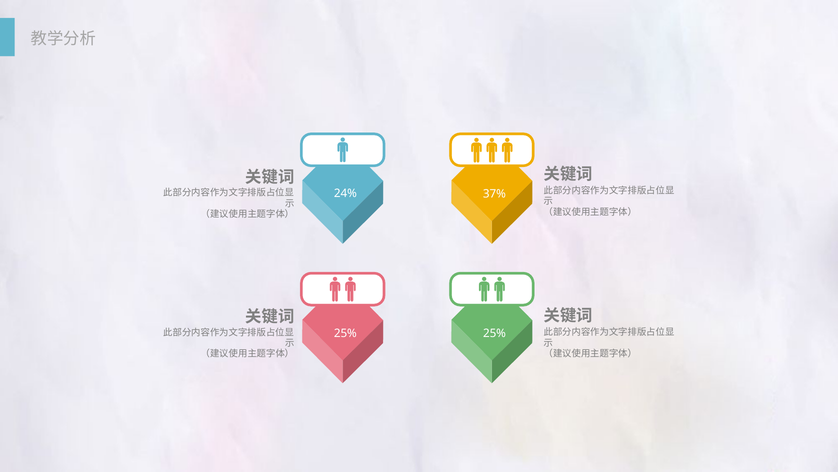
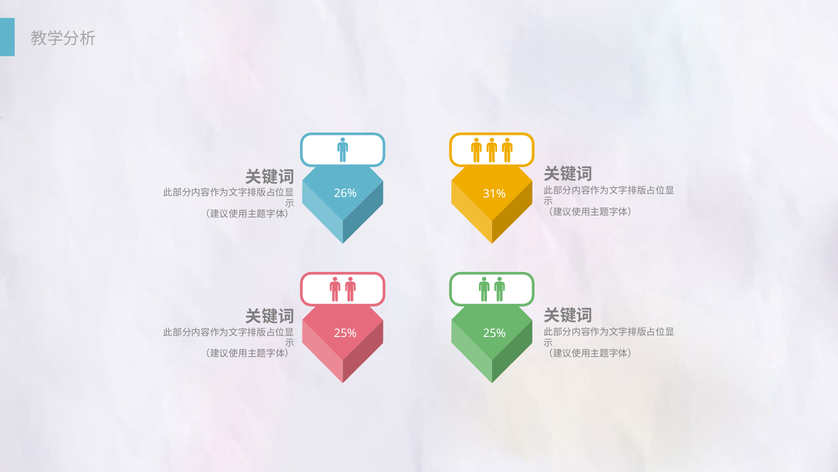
24%: 24% -> 26%
37%: 37% -> 31%
